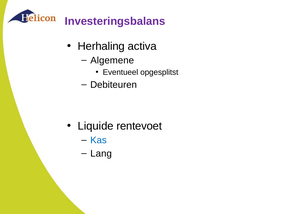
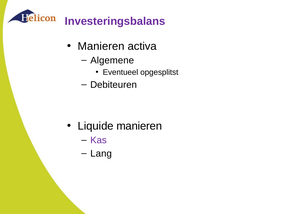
Herhaling at (101, 46): Herhaling -> Manieren
Liquide rentevoet: rentevoet -> manieren
Kas colour: blue -> purple
